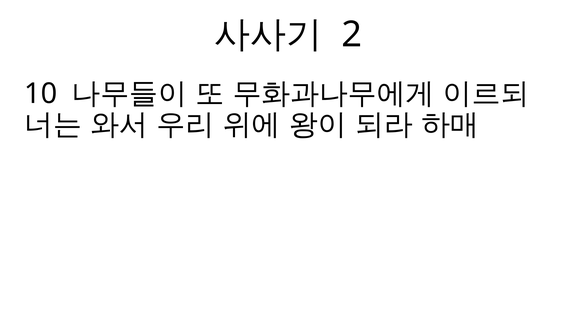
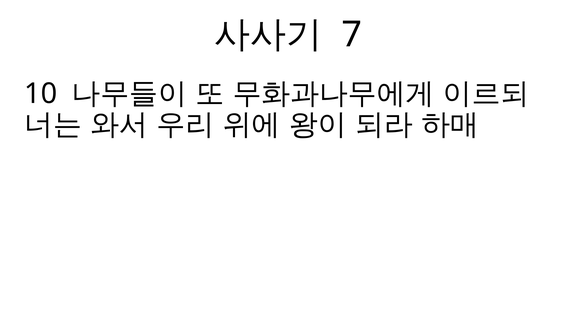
2: 2 -> 7
